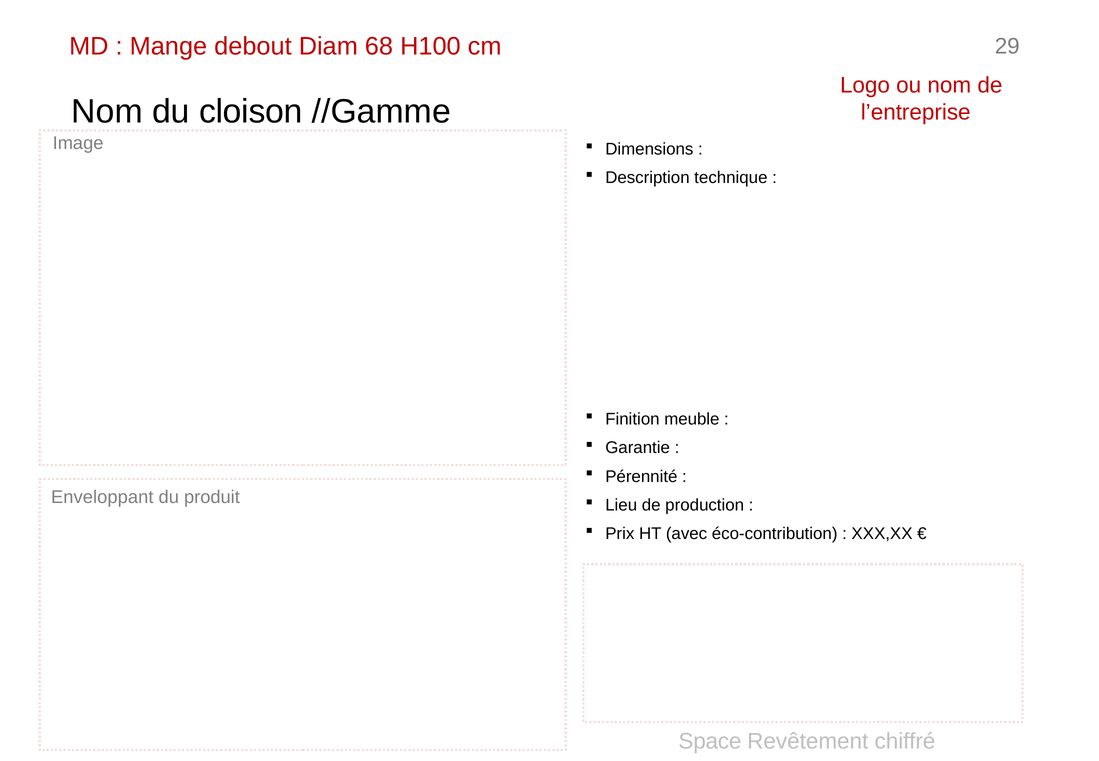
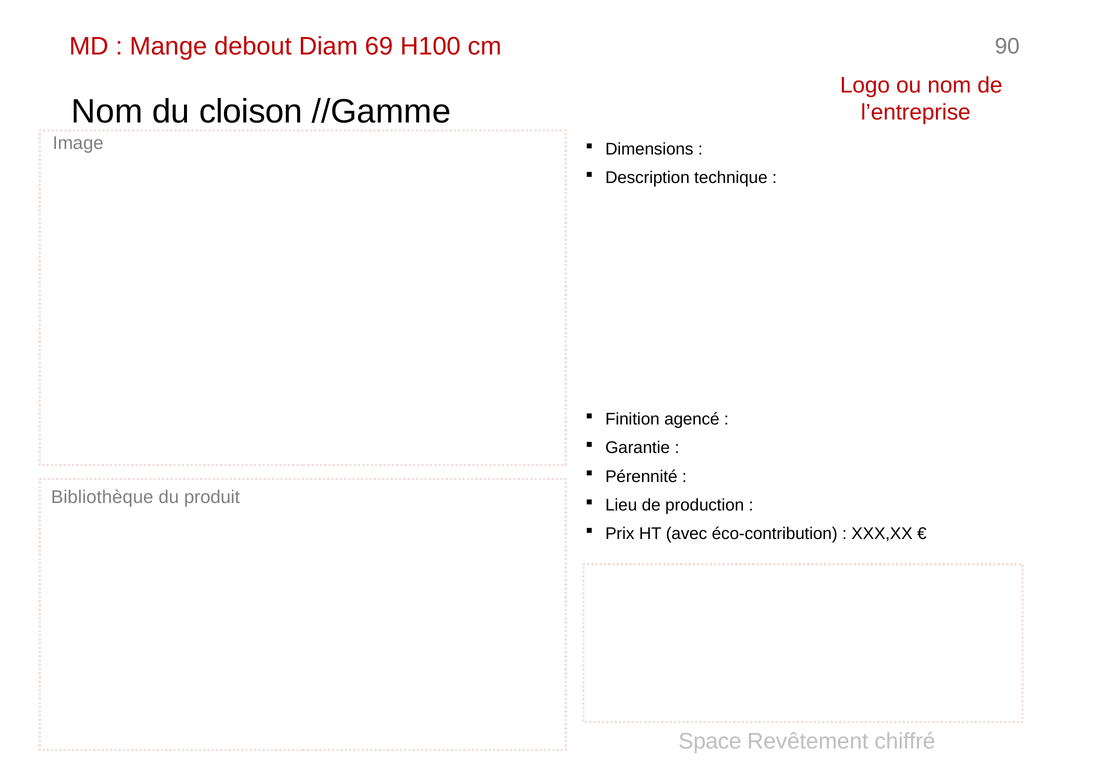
68: 68 -> 69
29: 29 -> 90
meuble: meuble -> agencé
Enveloppant: Enveloppant -> Bibliothèque
